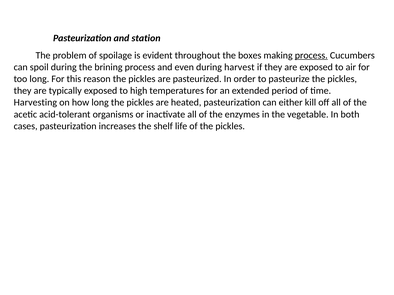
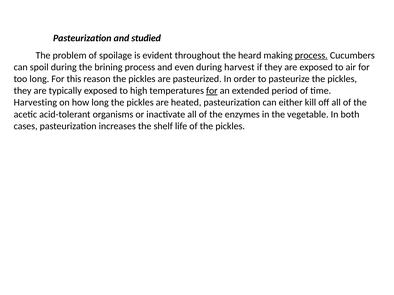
station: station -> studied
boxes: boxes -> heard
for at (212, 91) underline: none -> present
